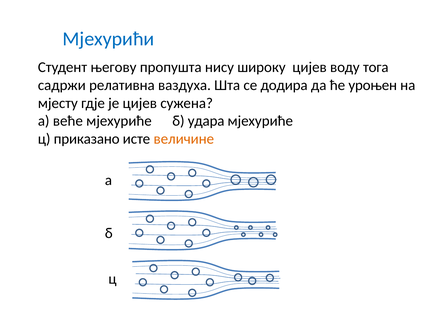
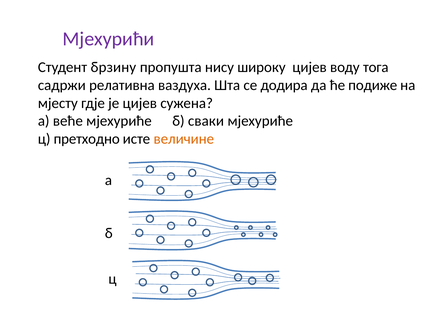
Мјехурићи colour: blue -> purple
његову: његову -> брзину
уроњен: уроњен -> подиже
удара: удара -> сваки
приказано: приказано -> претходно
